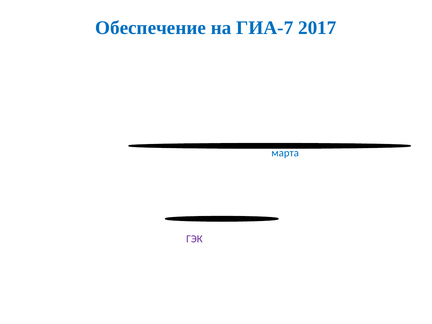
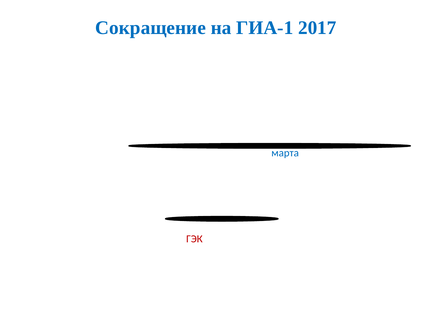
Обеспечение: Обеспечение -> Сокращение
ГИА-7: ГИА-7 -> ГИА-1
ГЭК colour: purple -> red
